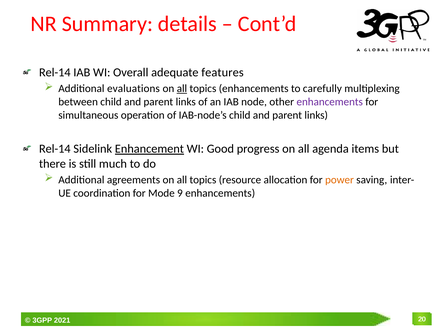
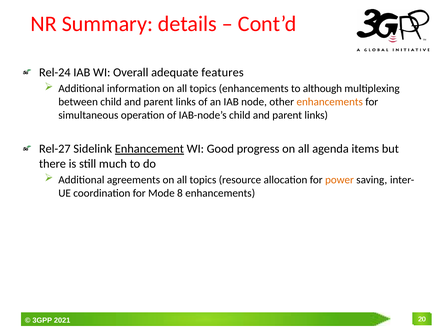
Rel-14 at (55, 72): Rel-14 -> Rel-24
evaluations: evaluations -> information
all at (182, 88) underline: present -> none
carefully: carefully -> although
enhancements at (330, 102) colour: purple -> orange
Rel-14 at (55, 149): Rel-14 -> Rel-27
9: 9 -> 8
